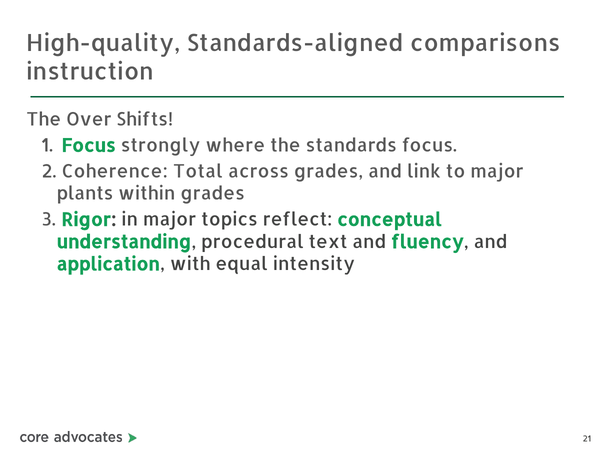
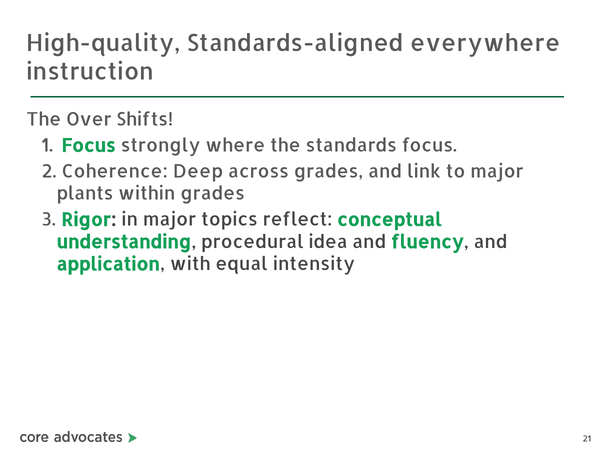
comparisons: comparisons -> everywhere
Total: Total -> Deep
text: text -> idea
